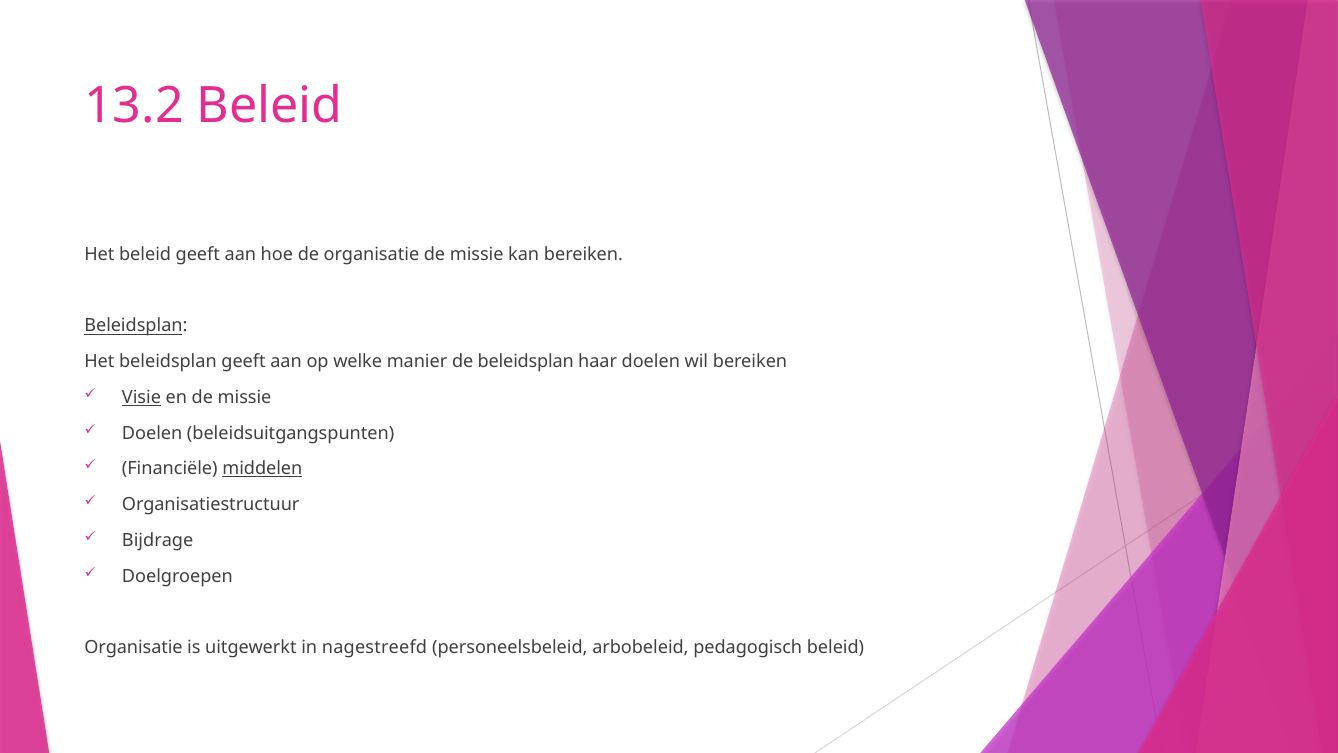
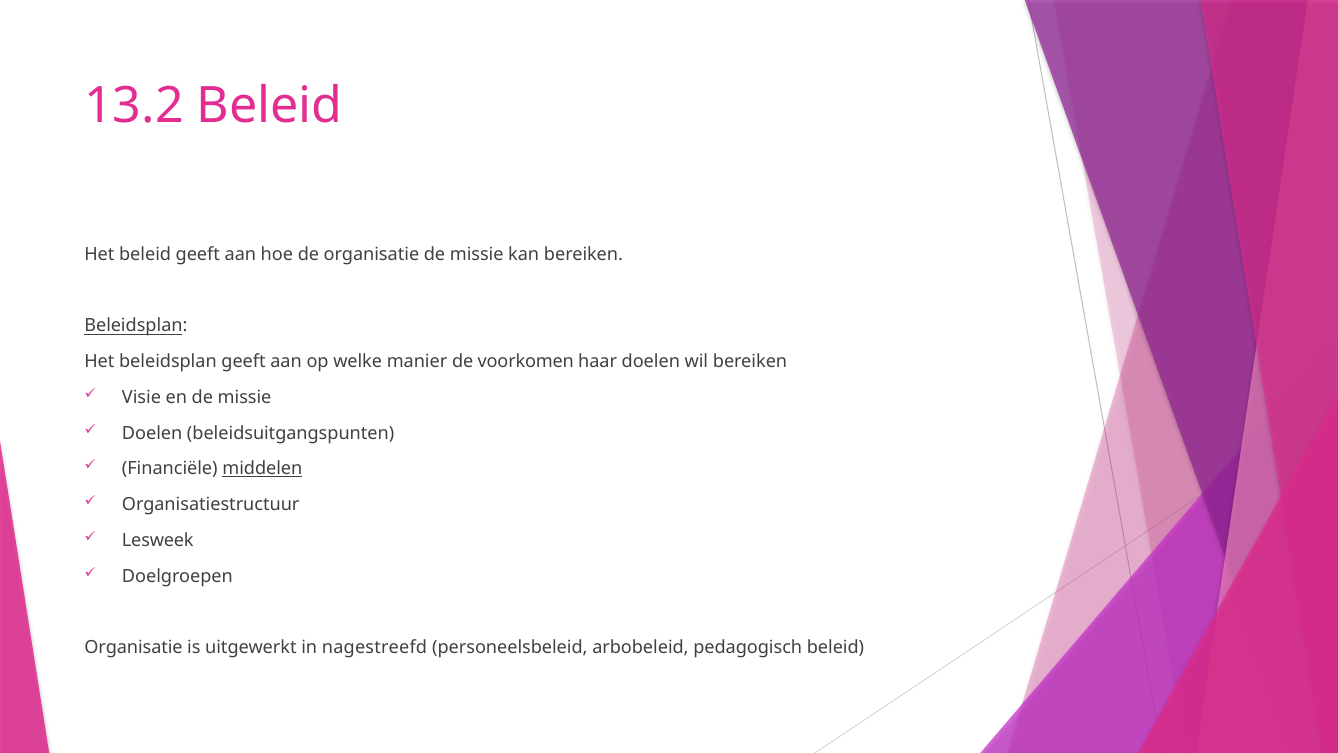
de beleidsplan: beleidsplan -> voorkomen
Visie underline: present -> none
Bijdrage: Bijdrage -> Lesweek
